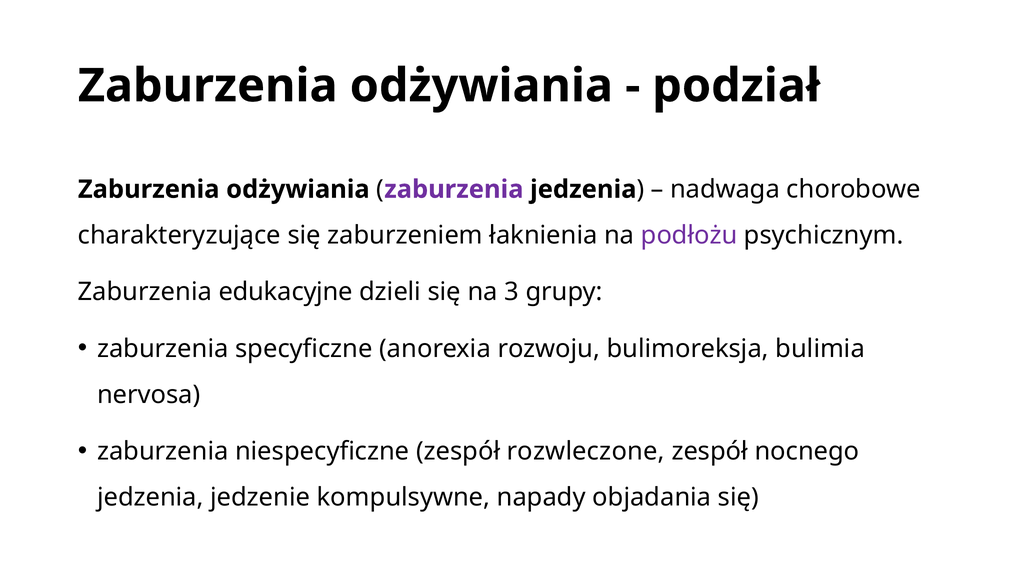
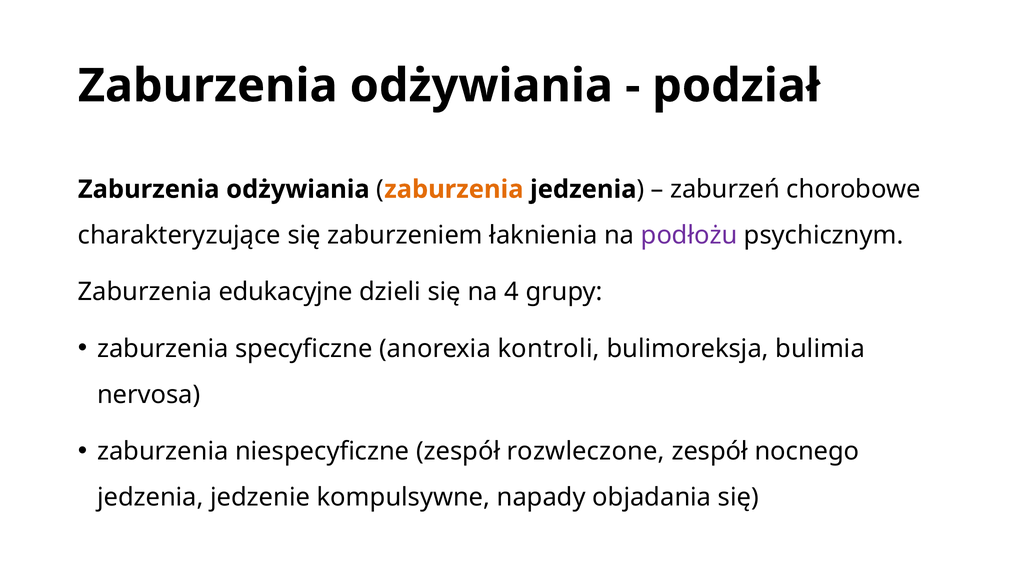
zaburzenia at (454, 189) colour: purple -> orange
nadwaga: nadwaga -> zaburzeń
3: 3 -> 4
rozwoju: rozwoju -> kontroli
